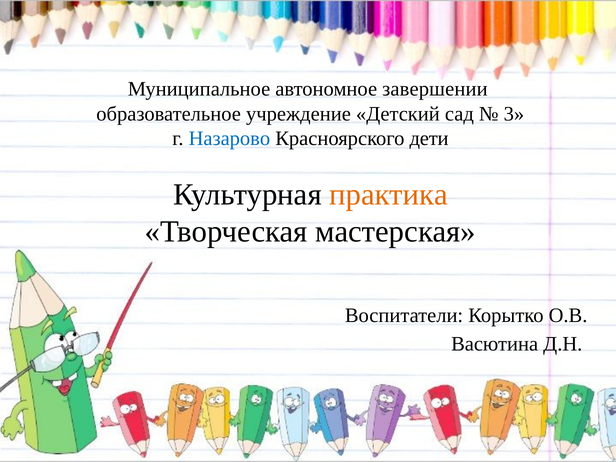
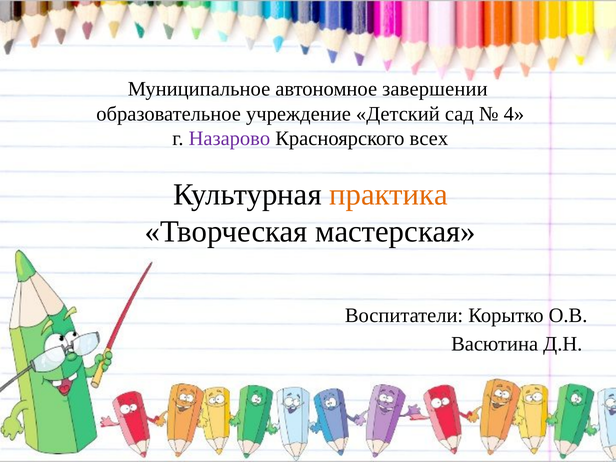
3: 3 -> 4
Назарово colour: blue -> purple
дети: дети -> всех
